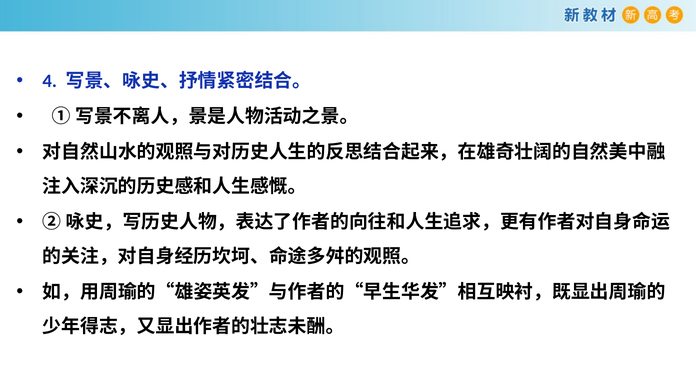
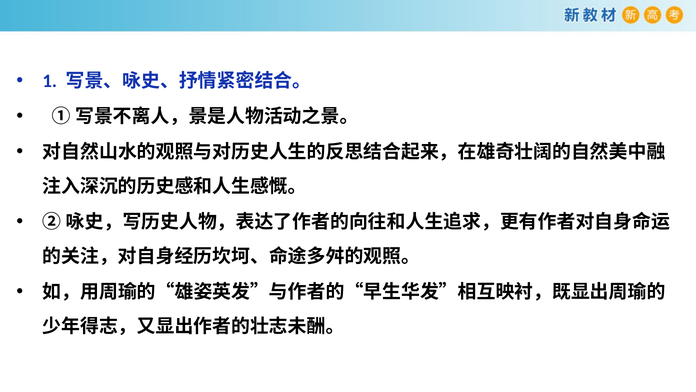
4: 4 -> 1
